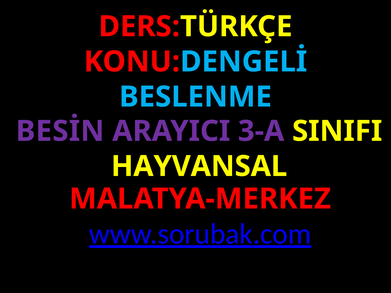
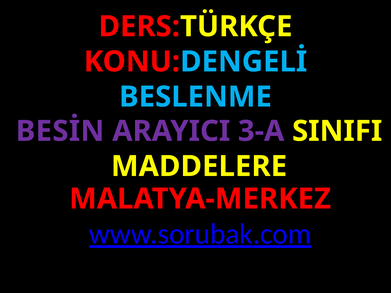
HAYVANSAL: HAYVANSAL -> MADDELERE
